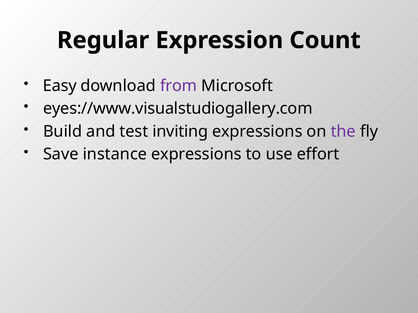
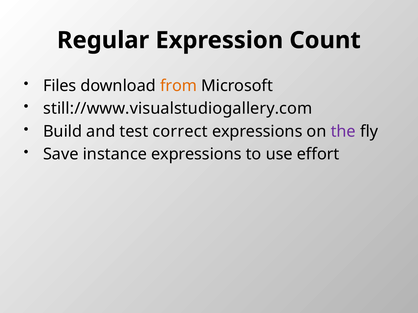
Easy: Easy -> Files
from colour: purple -> orange
eyes://www.visualstudiogallery.com: eyes://www.visualstudiogallery.com -> still://www.visualstudiogallery.com
inviting: inviting -> correct
